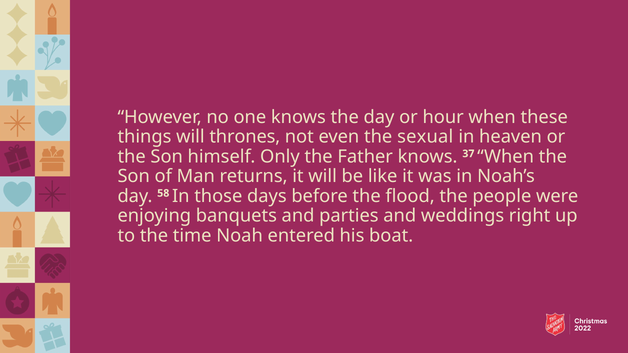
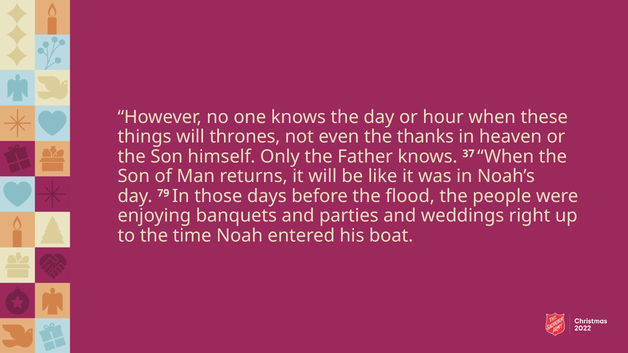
sexual: sexual -> thanks
58: 58 -> 79
